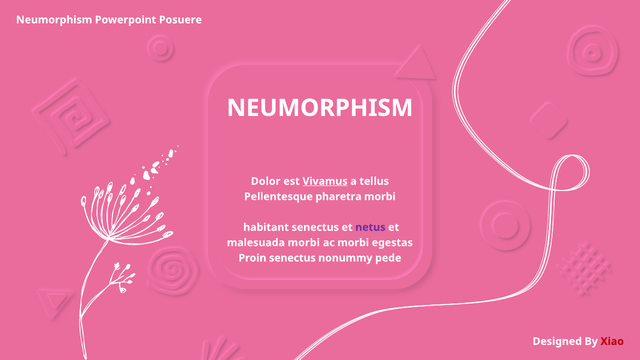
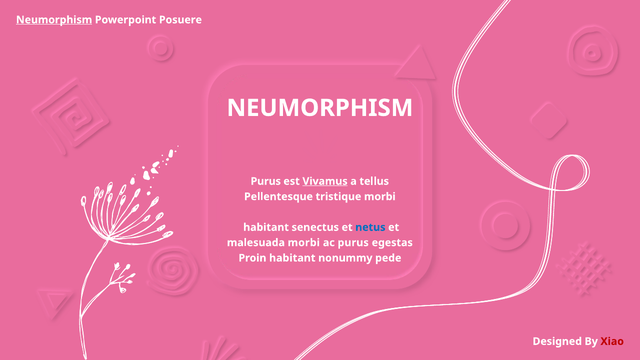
Neumorphism at (54, 20) underline: none -> present
Dolor at (266, 181): Dolor -> Purus
pharetra: pharetra -> tristique
netus colour: purple -> blue
ac morbi: morbi -> purus
Proin senectus: senectus -> habitant
